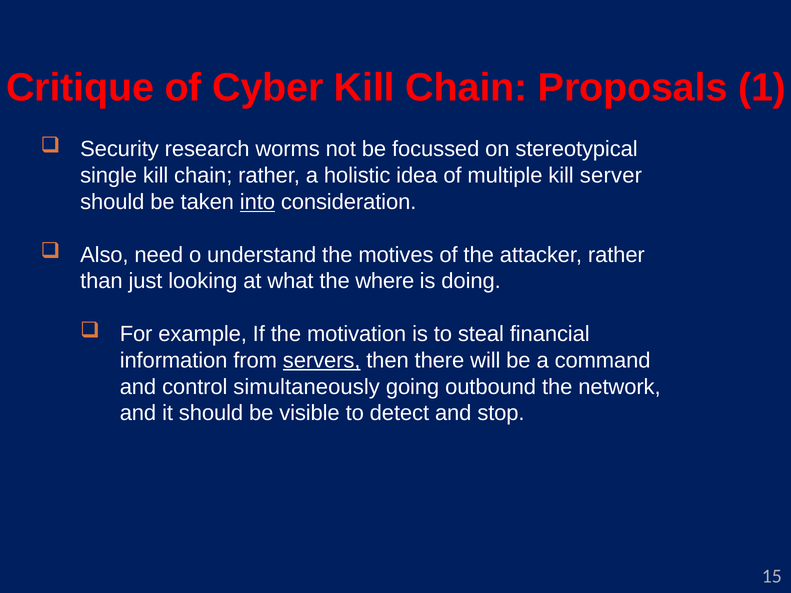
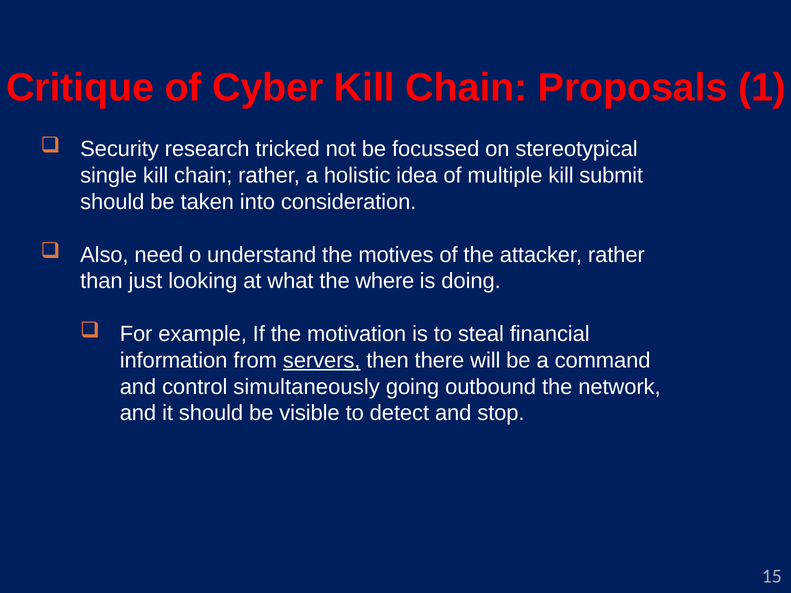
worms: worms -> tricked
server: server -> submit
into underline: present -> none
